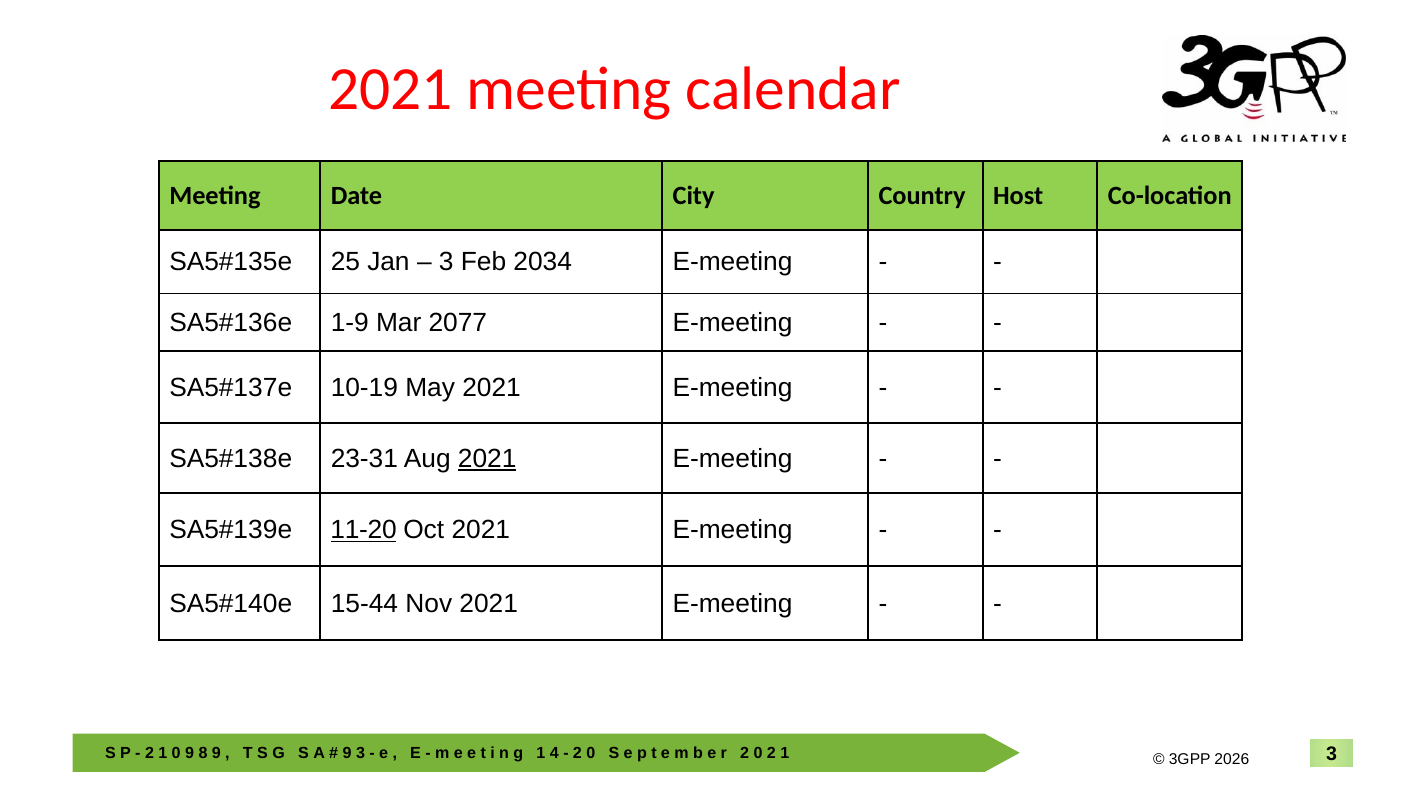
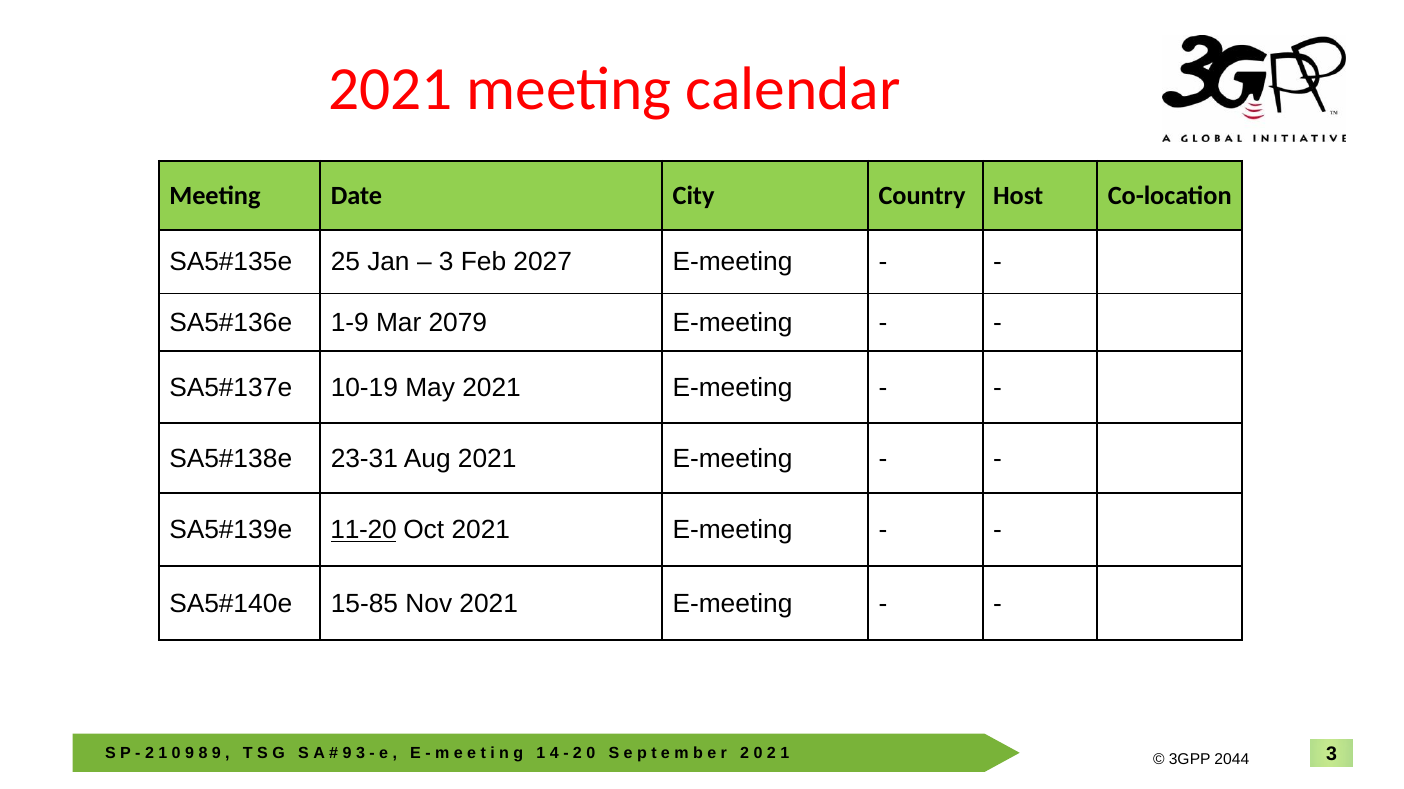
2034: 2034 -> 2027
2077: 2077 -> 2079
2021 at (487, 459) underline: present -> none
15-44: 15-44 -> 15-85
2026: 2026 -> 2044
